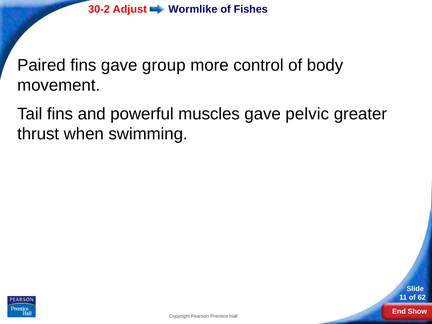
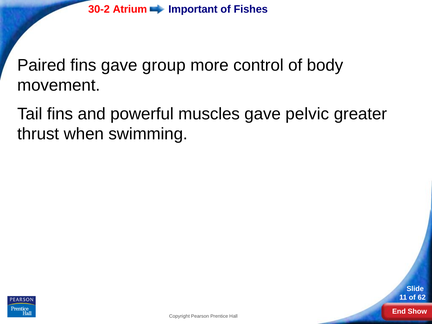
Adjust: Adjust -> Atrium
Wormlike: Wormlike -> Important
